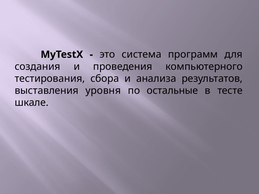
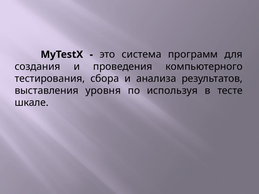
остальные: остальные -> используя
